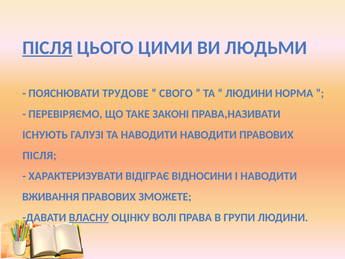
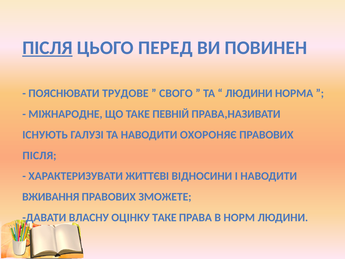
ЦИМИ: ЦИМИ -> ПЕРЕД
ЛЮДЬМИ: ЛЮДЬМИ -> ПОВИНЕН
ПЕРЕВІРЯЄМО: ПЕРЕВІРЯЄМО -> МІЖНАРОДНЕ
ЗАКОНІ: ЗАКОНІ -> ПЕВНІЙ
НАВОДИТИ НАВОДИТИ: НАВОДИТИ -> ОХОРОНЯЄ
ВІДІГРАЄ: ВІДІГРАЄ -> ЖИТТЄВІ
ВЛАСНУ underline: present -> none
ОЦІНКУ ВОЛІ: ВОЛІ -> ТАКЕ
ГРУПИ: ГРУПИ -> НОРМ
